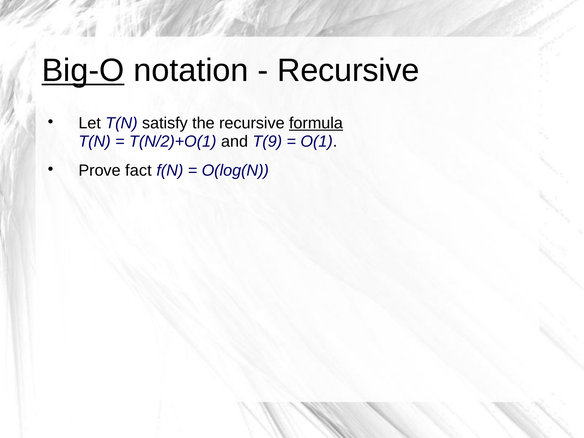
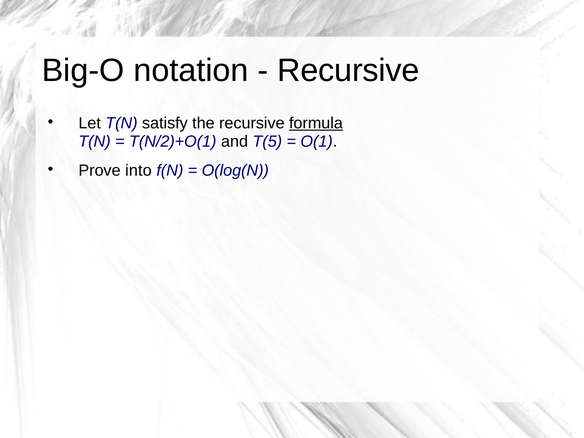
Big-O underline: present -> none
T(9: T(9 -> T(5
fact: fact -> into
